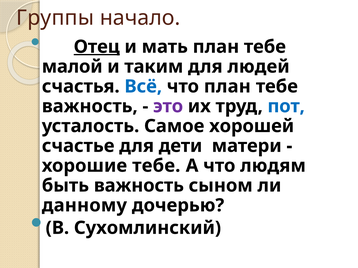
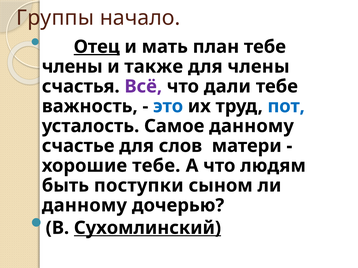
малой at (72, 67): малой -> члены
таким: таким -> также
для людей: людей -> члены
Всё colour: blue -> purple
что план: план -> дали
это colour: purple -> blue
Самое хорошей: хорошей -> данному
дети: дети -> слов
быть важность: важность -> поступки
Сухомлинский underline: none -> present
